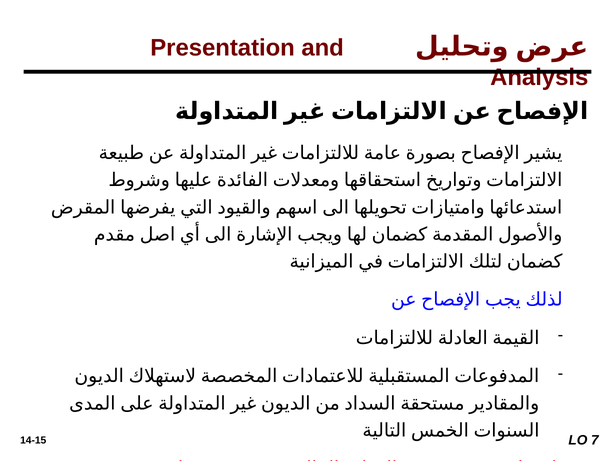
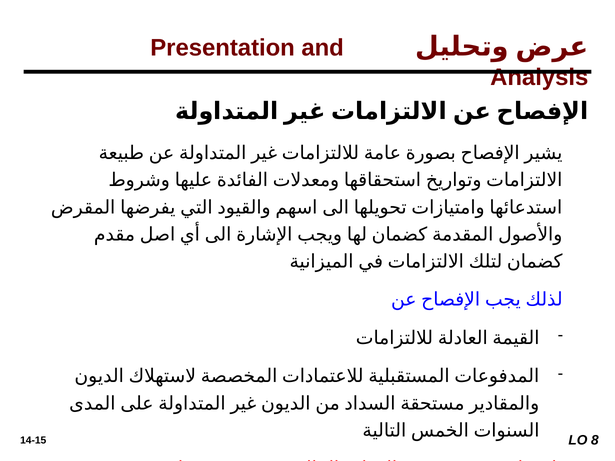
7: 7 -> 8
